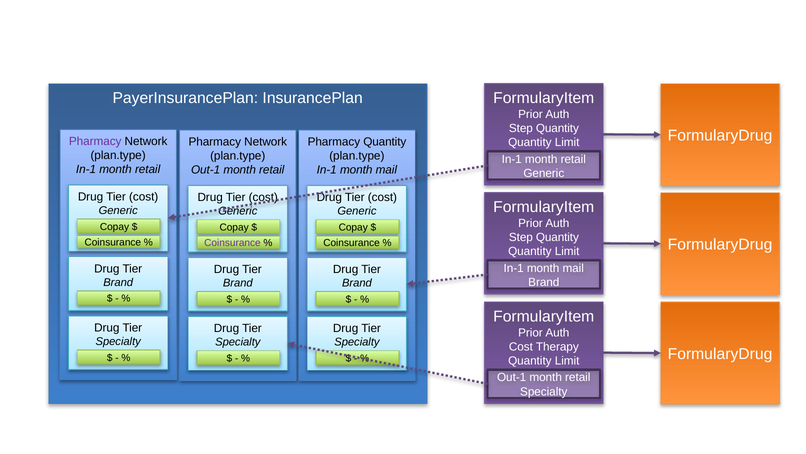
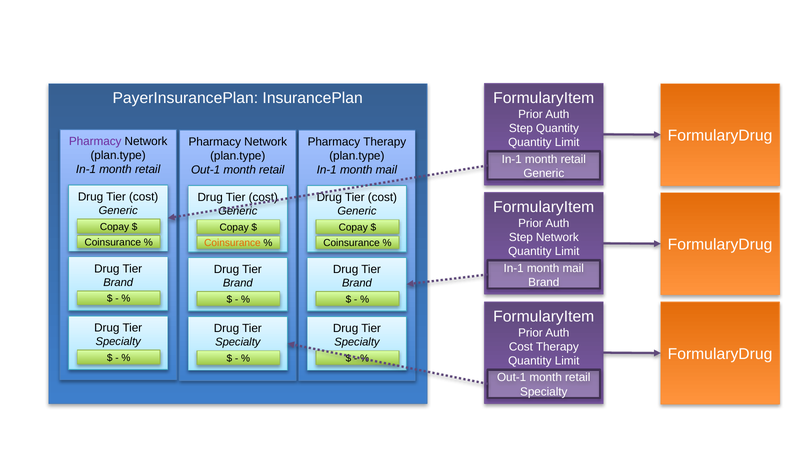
Pharmacy Quantity: Quantity -> Therapy
Quantity at (557, 237): Quantity -> Network
Coinsurance at (232, 243) colour: purple -> orange
